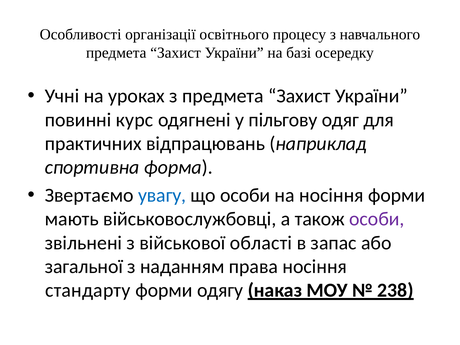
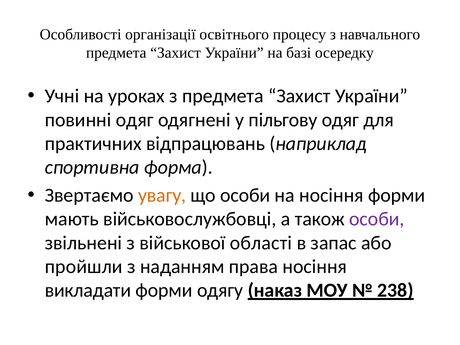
повинні курс: курс -> одяг
увагу colour: blue -> orange
загальної: загальної -> пройшли
стандарту: стандарту -> викладати
